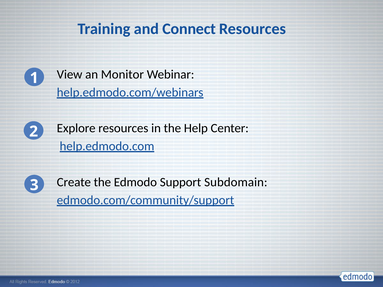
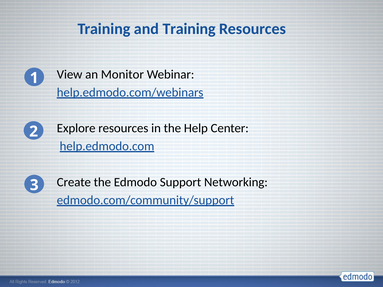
and Connect: Connect -> Training
Subdomain: Subdomain -> Networking
